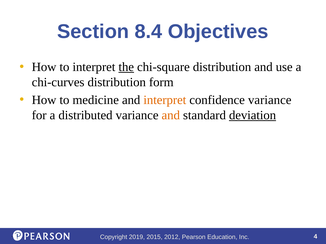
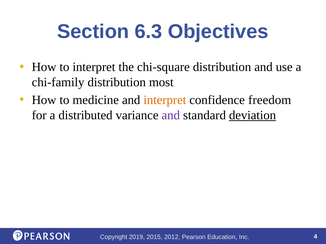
8.4: 8.4 -> 6.3
the underline: present -> none
chi-curves: chi-curves -> chi-family
form: form -> most
confidence variance: variance -> freedom
and at (171, 115) colour: orange -> purple
